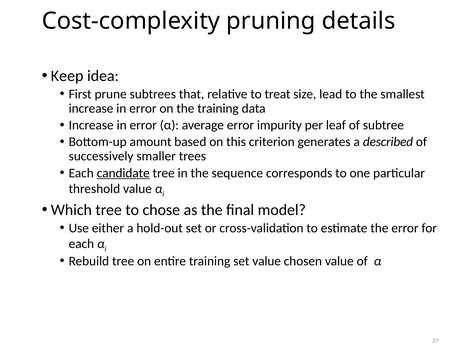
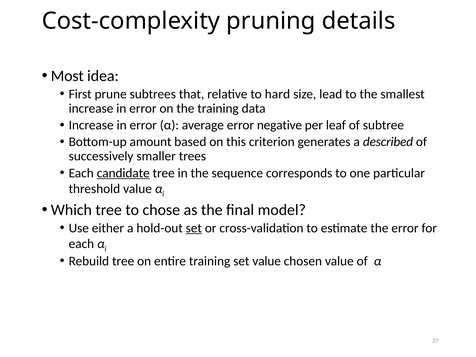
Keep: Keep -> Most
treat: treat -> hard
impurity: impurity -> negative
set at (194, 228) underline: none -> present
